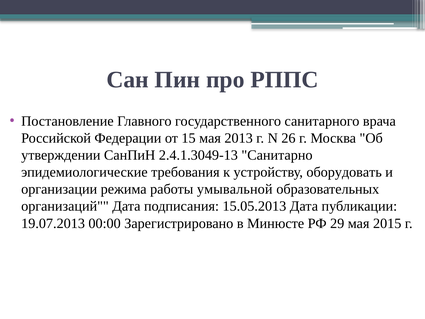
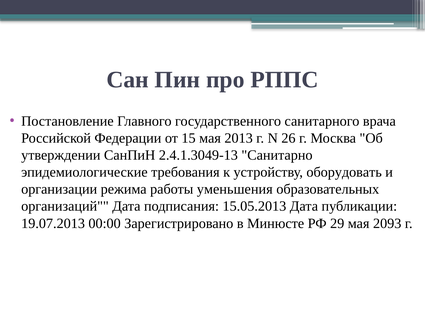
умывальной: умывальной -> уменьшения
2015: 2015 -> 2093
